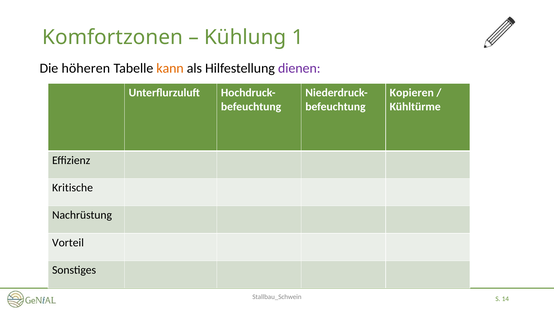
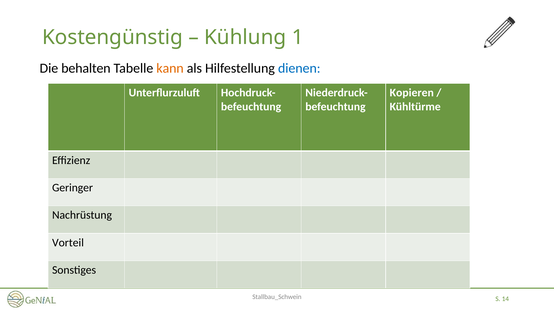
Komfortzonen: Komfortzonen -> Kostengünstig
höheren: höheren -> behalten
dienen colour: purple -> blue
Kritische: Kritische -> Geringer
